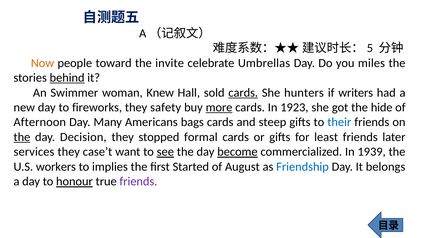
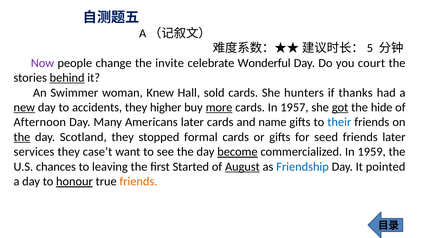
Now colour: orange -> purple
toward: toward -> change
Umbrellas: Umbrellas -> Wonderful
miles: miles -> court
cards at (243, 93) underline: present -> none
writers: writers -> thanks
new underline: none -> present
fireworks: fireworks -> accidents
safety: safety -> higher
1923: 1923 -> 1957
got underline: none -> present
Americans bags: bags -> later
steep: steep -> name
Decision: Decision -> Scotland
least: least -> seed
see underline: present -> none
1939: 1939 -> 1959
workers: workers -> chances
implies: implies -> leaving
August underline: none -> present
belongs: belongs -> pointed
friends at (138, 182) colour: purple -> orange
